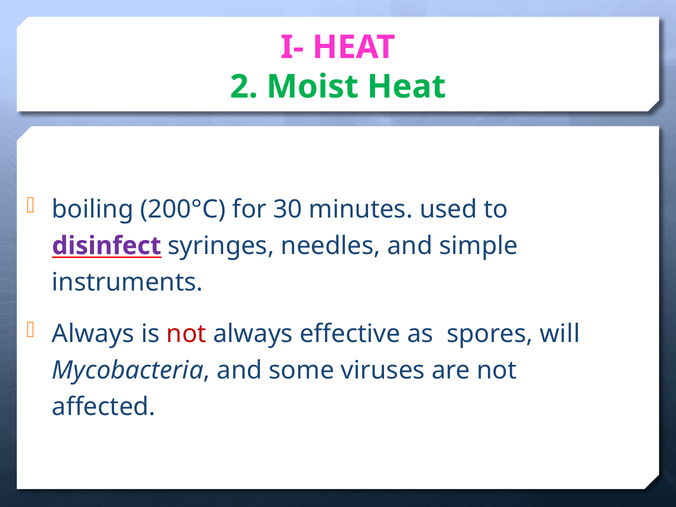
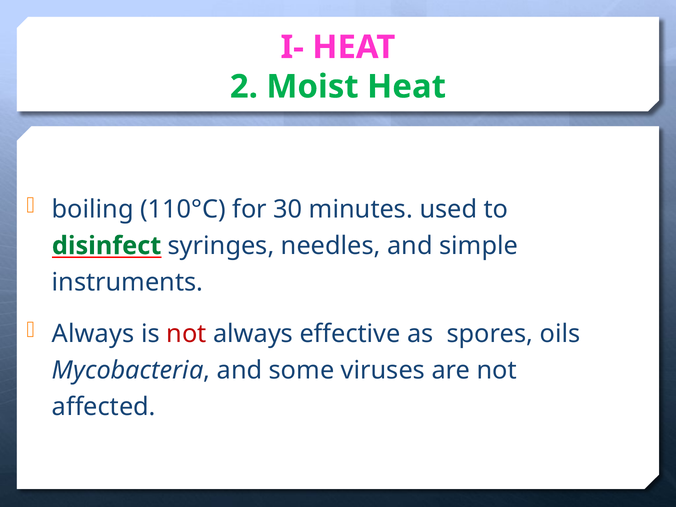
200°C: 200°C -> 110°C
disinfect colour: purple -> green
will: will -> oils
